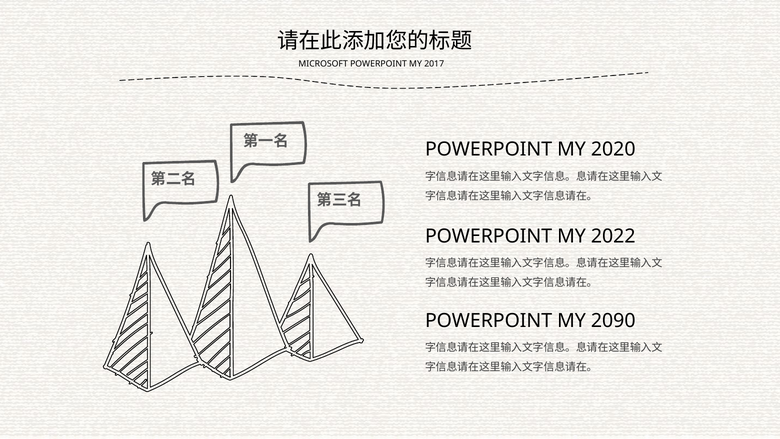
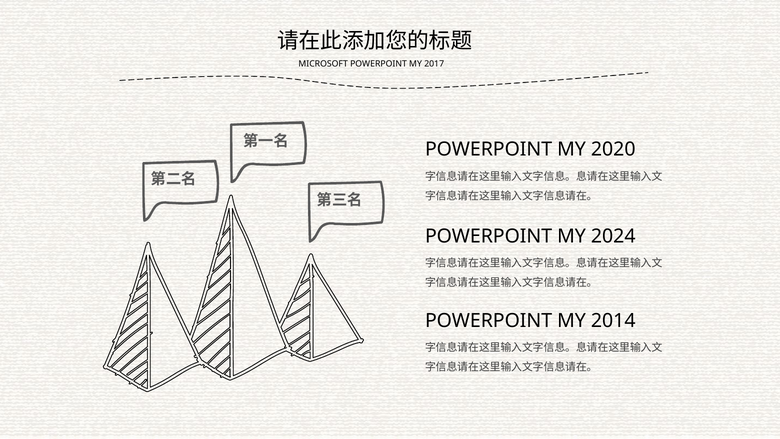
2022: 2022 -> 2024
2090: 2090 -> 2014
